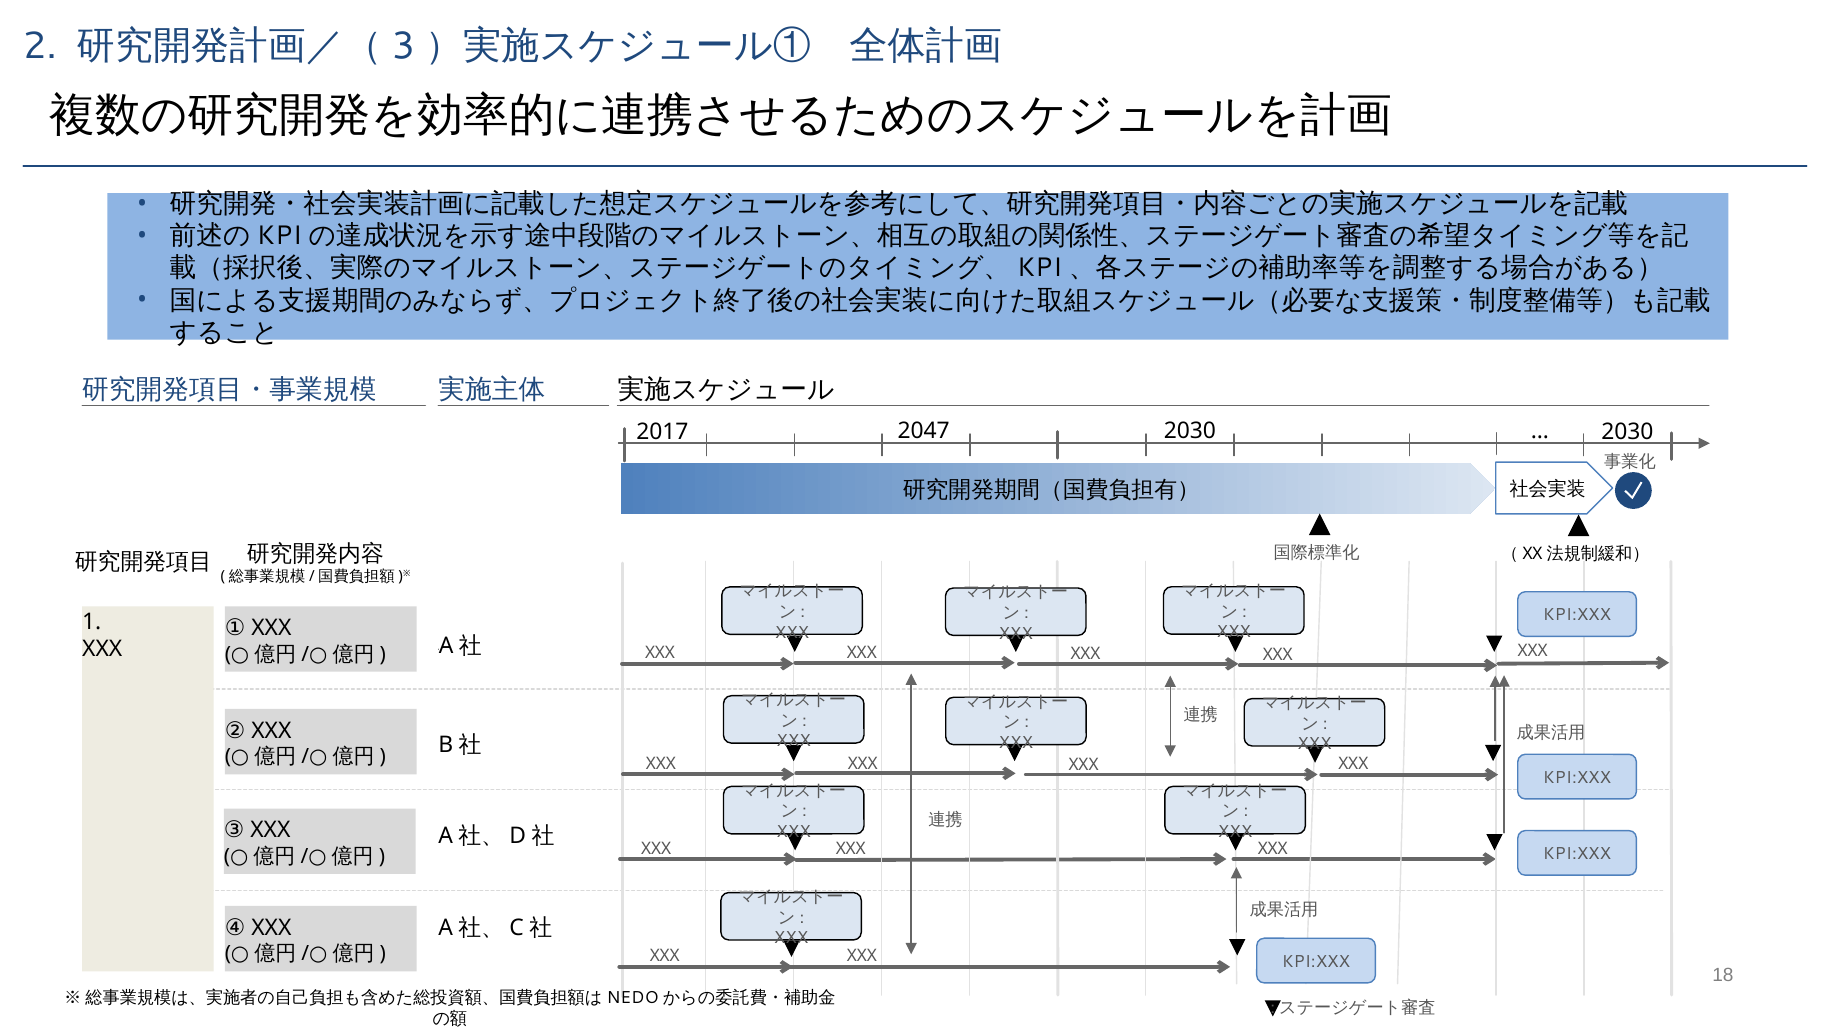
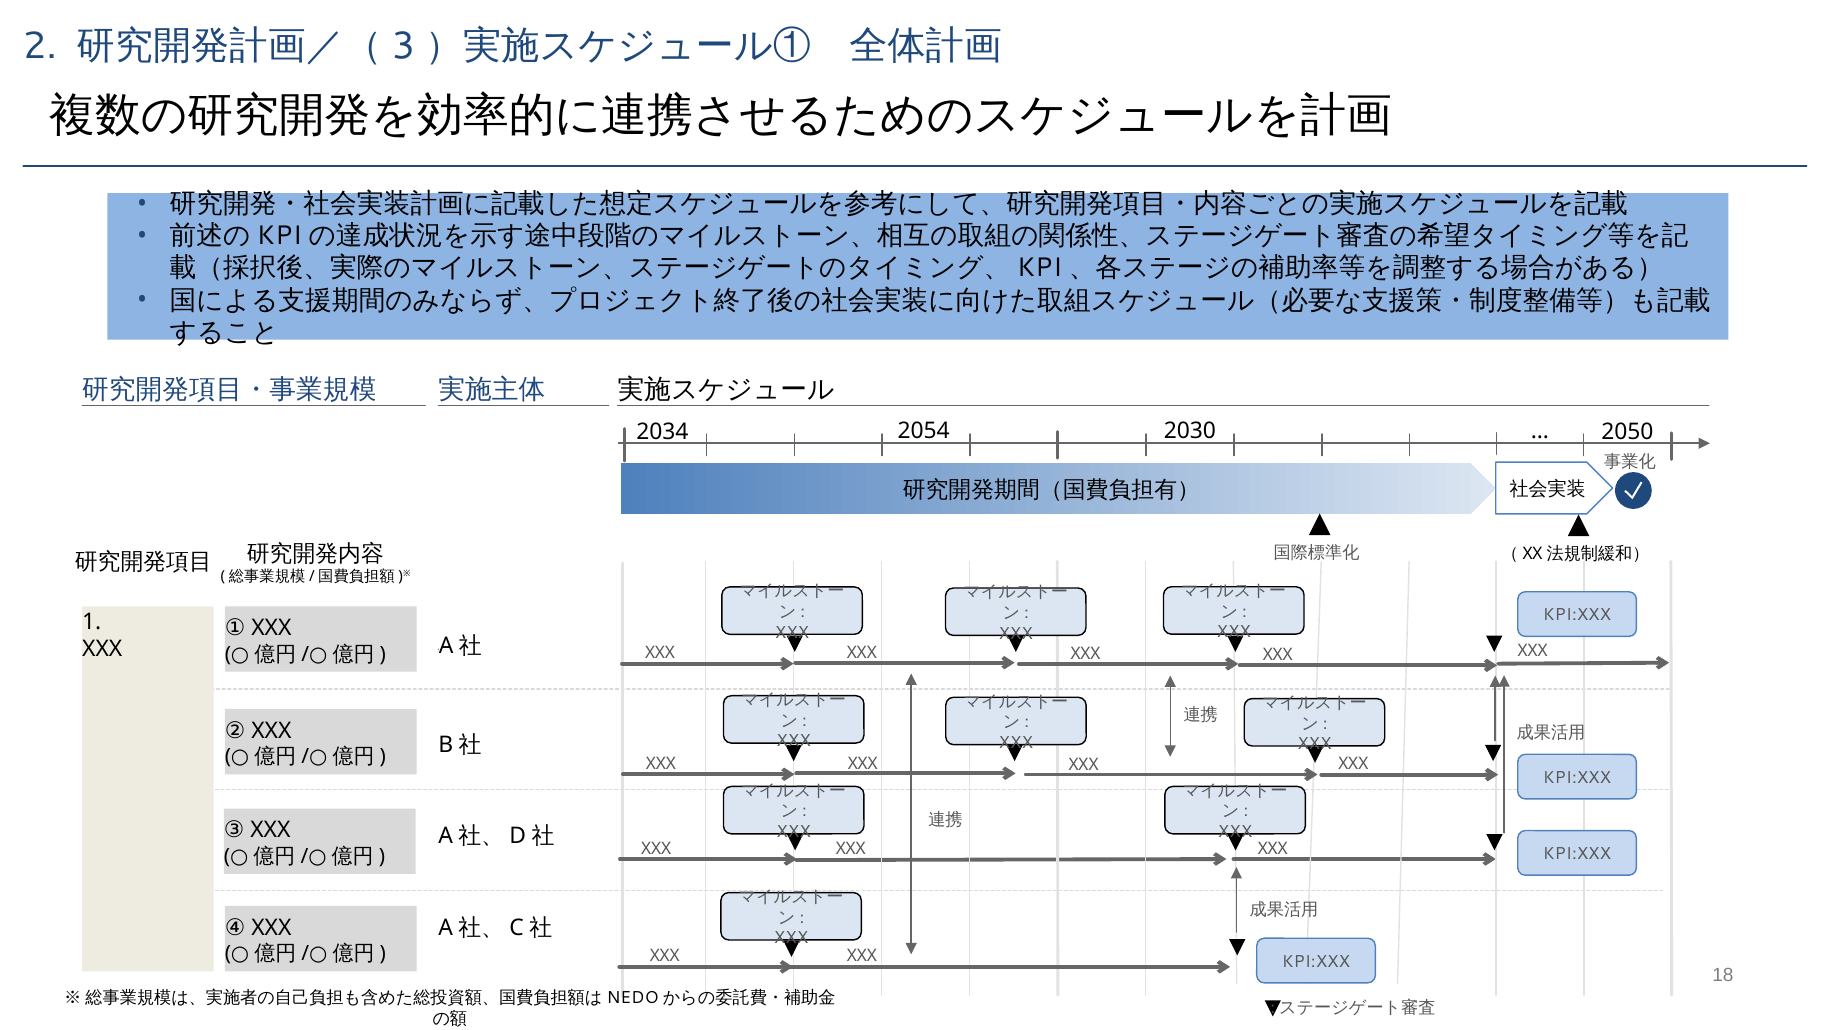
2047: 2047 -> 2054
2017: 2017 -> 2034
2030 at (1627, 432): 2030 -> 2050
